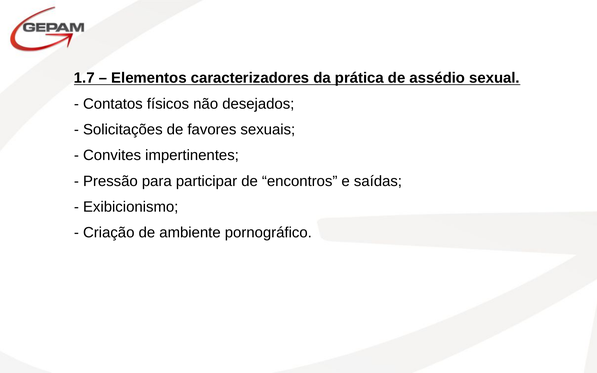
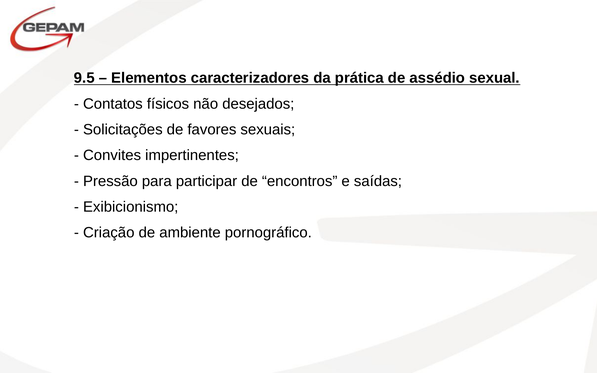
1.7: 1.7 -> 9.5
